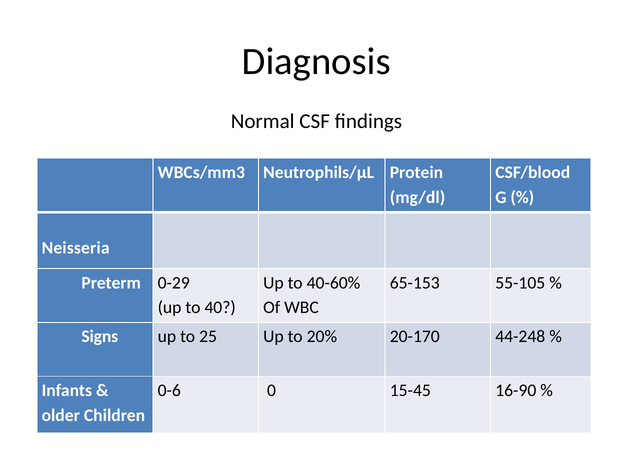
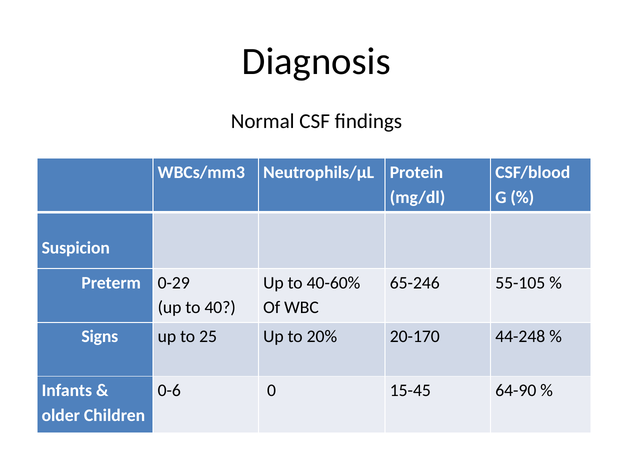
Neisseria: Neisseria -> Suspicion
65-153: 65-153 -> 65-246
16-90: 16-90 -> 64-90
